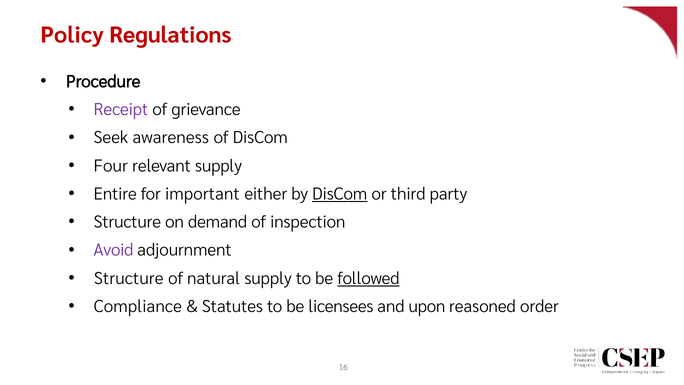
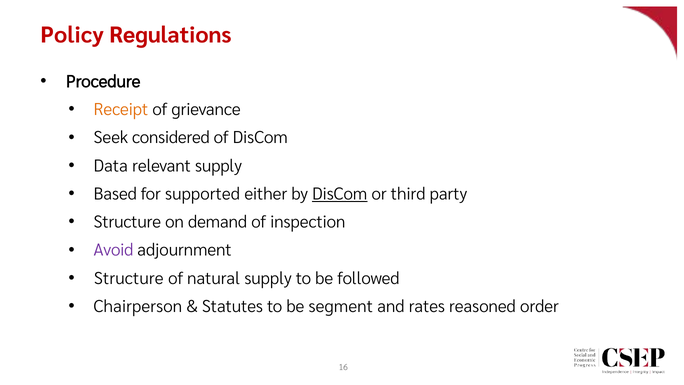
Receipt colour: purple -> orange
awareness: awareness -> considered
Four: Four -> Data
Entire: Entire -> Based
important: important -> supported
followed underline: present -> none
Compliance: Compliance -> Chairperson
licensees: licensees -> segment
upon: upon -> rates
